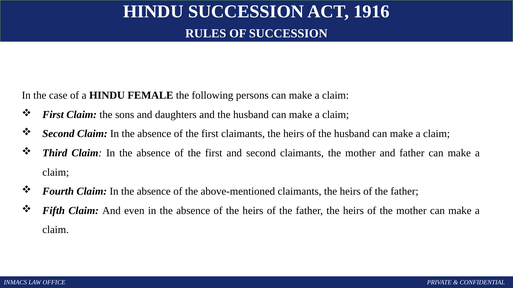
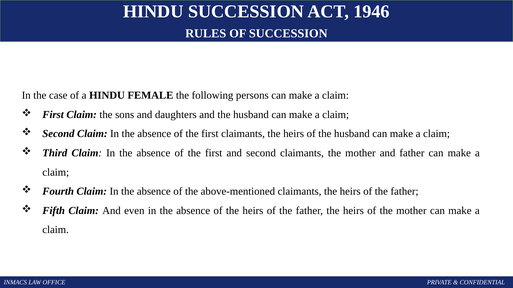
1916: 1916 -> 1946
